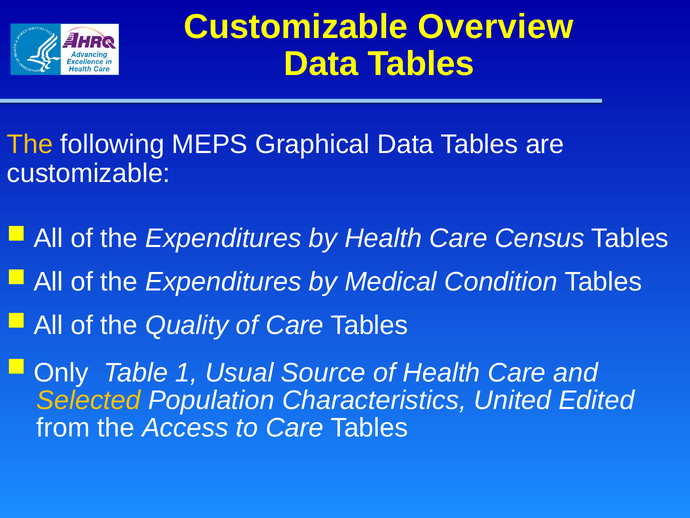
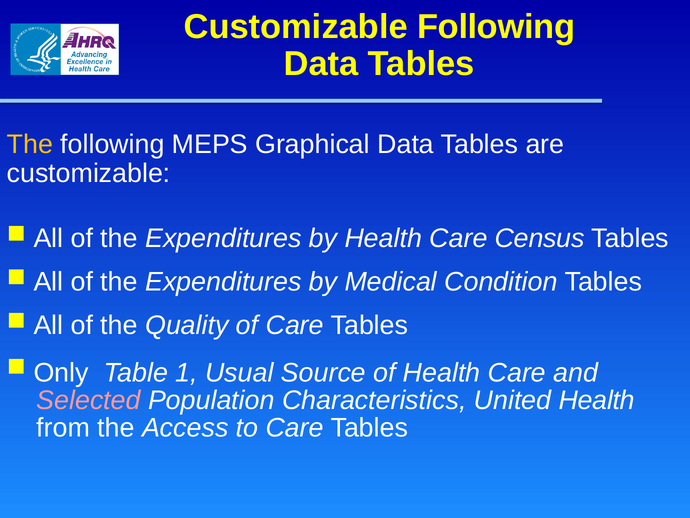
Customizable Overview: Overview -> Following
Selected colour: yellow -> pink
United Edited: Edited -> Health
